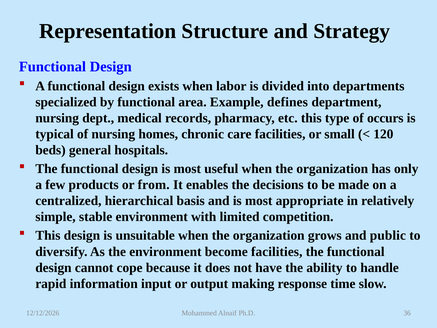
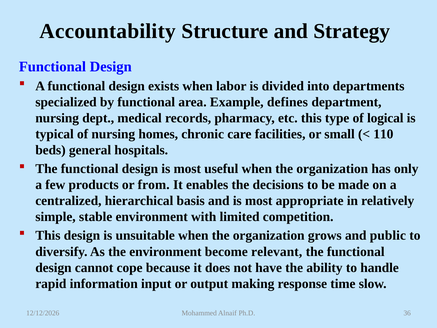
Representation: Representation -> Accountability
occurs: occurs -> logical
120: 120 -> 110
become facilities: facilities -> relevant
